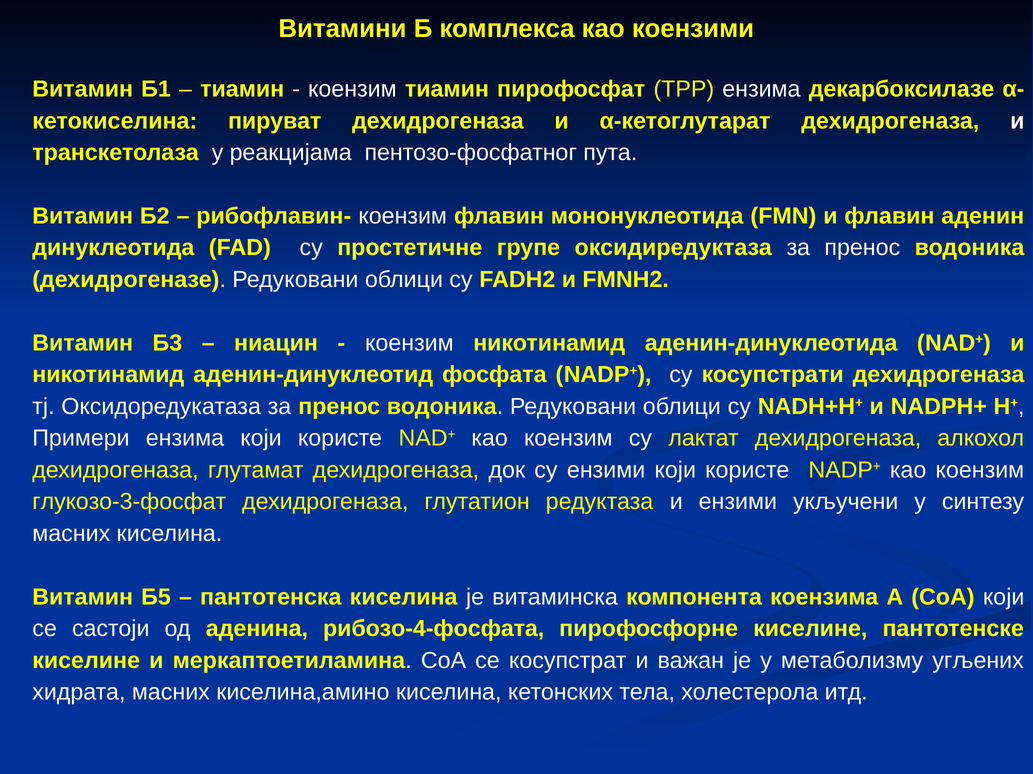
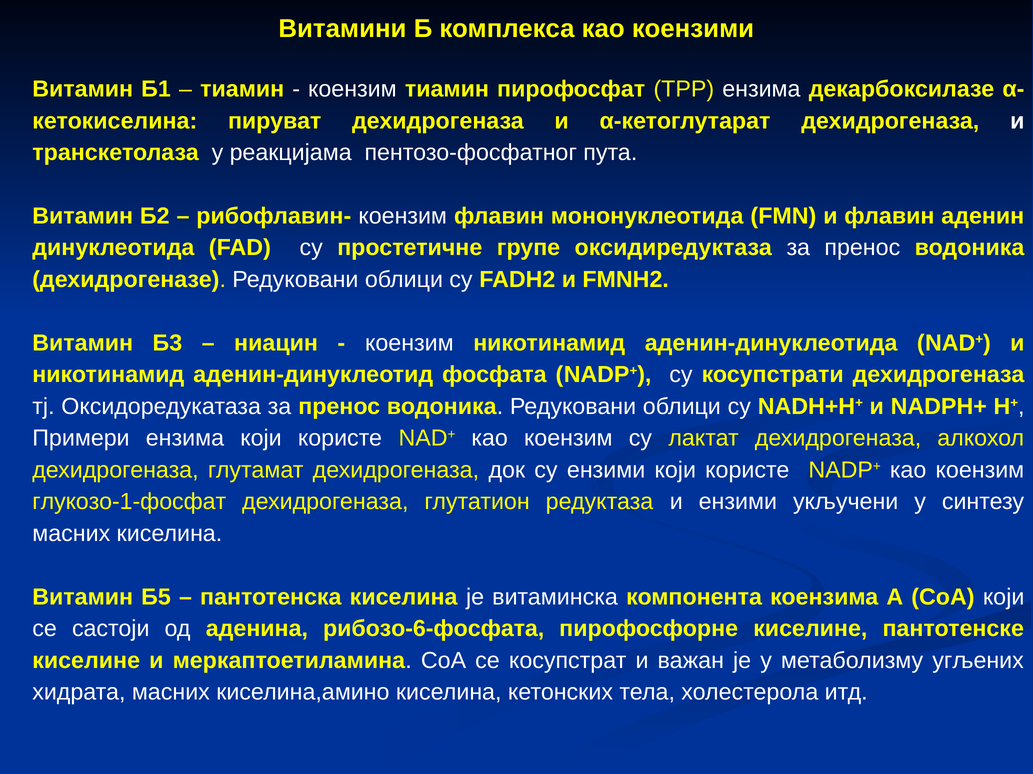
глукозо-3-фосфат: глукозо-3-фосфат -> глукозо-1-фосфат
рибозо-4-фосфата: рибозо-4-фосфата -> рибозо-6-фосфата
